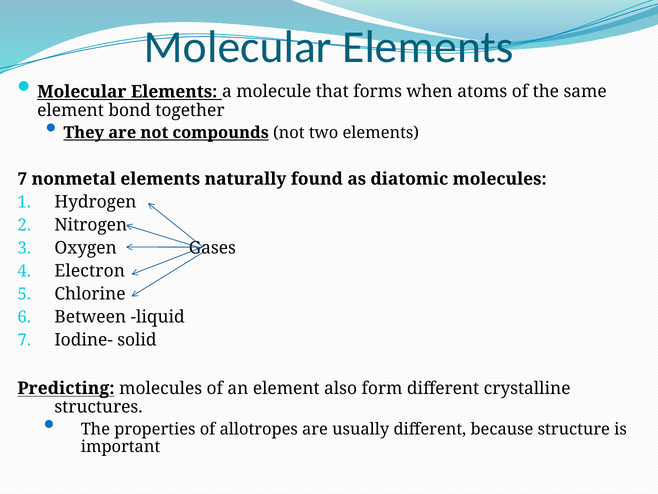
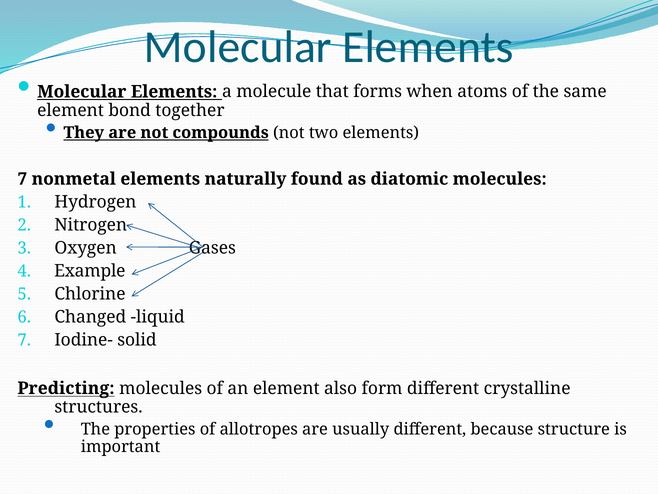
Electron: Electron -> Example
Between: Between -> Changed
